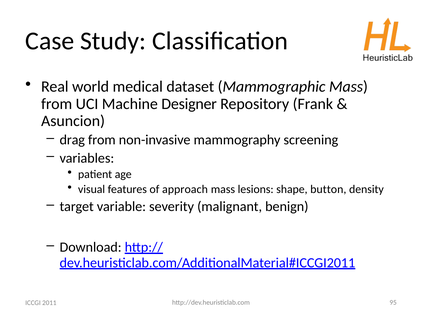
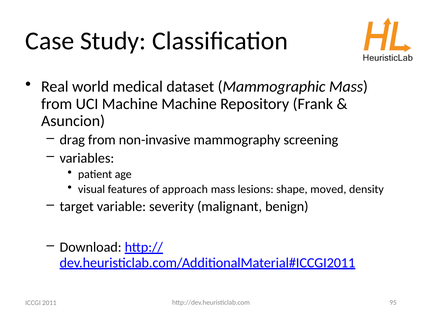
Machine Designer: Designer -> Machine
button: button -> moved
